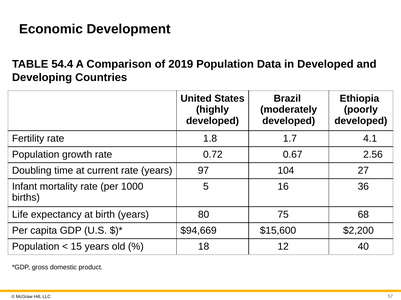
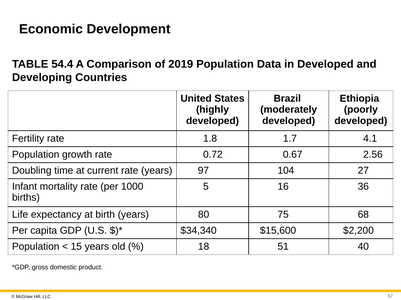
$94,669: $94,669 -> $34,340
12: 12 -> 51
